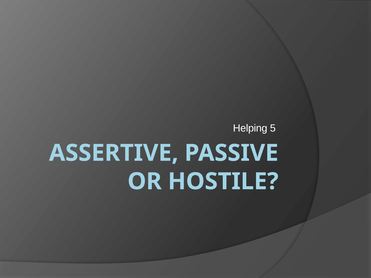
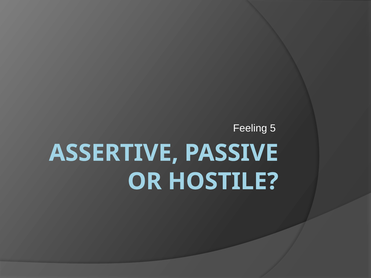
Helping: Helping -> Feeling
